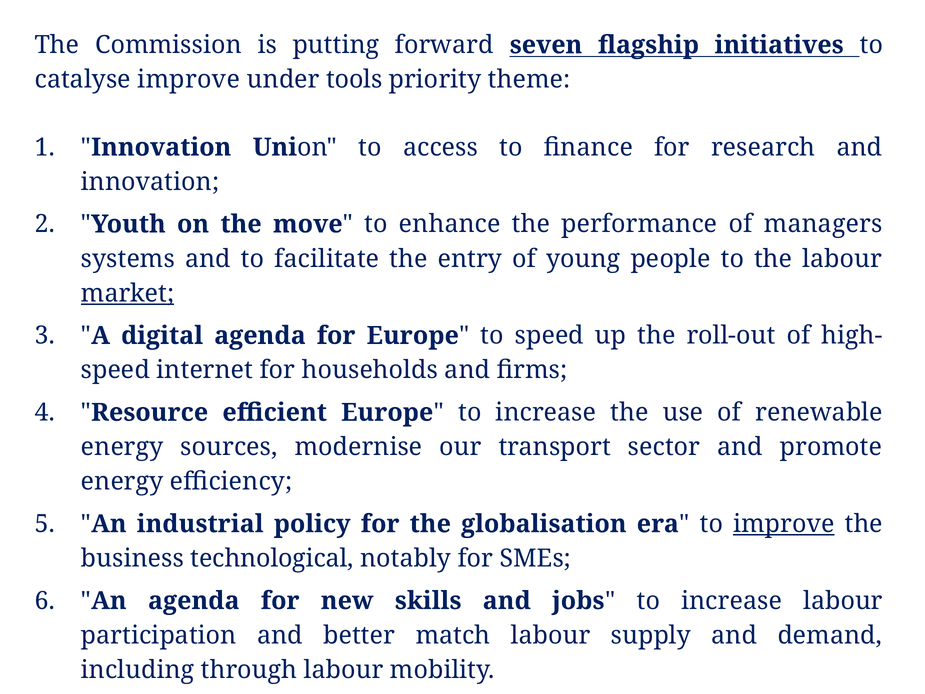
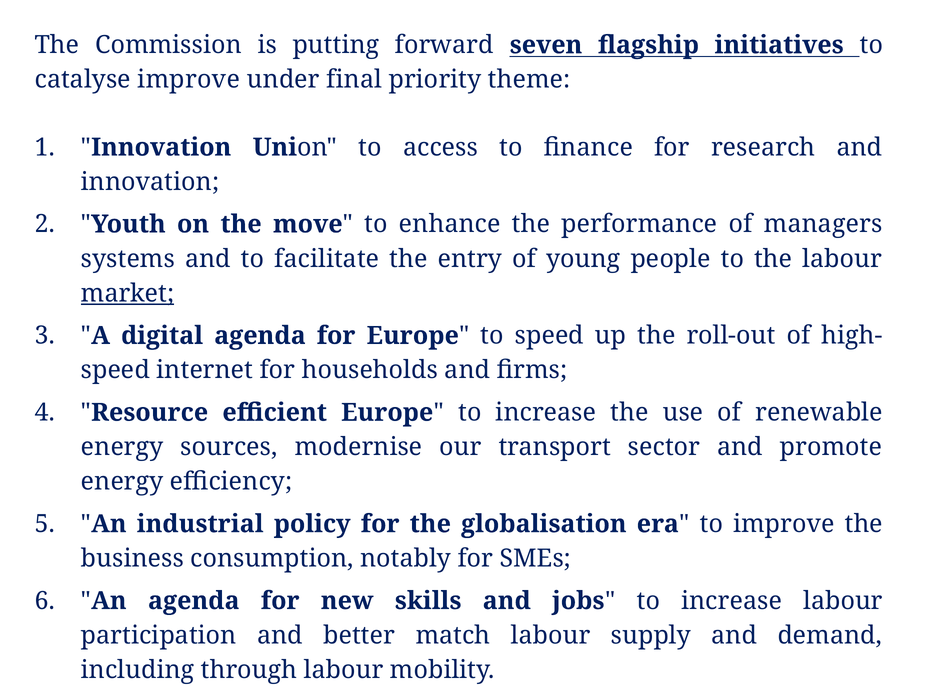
tools: tools -> final
improve at (784, 524) underline: present -> none
technological: technological -> consumption
